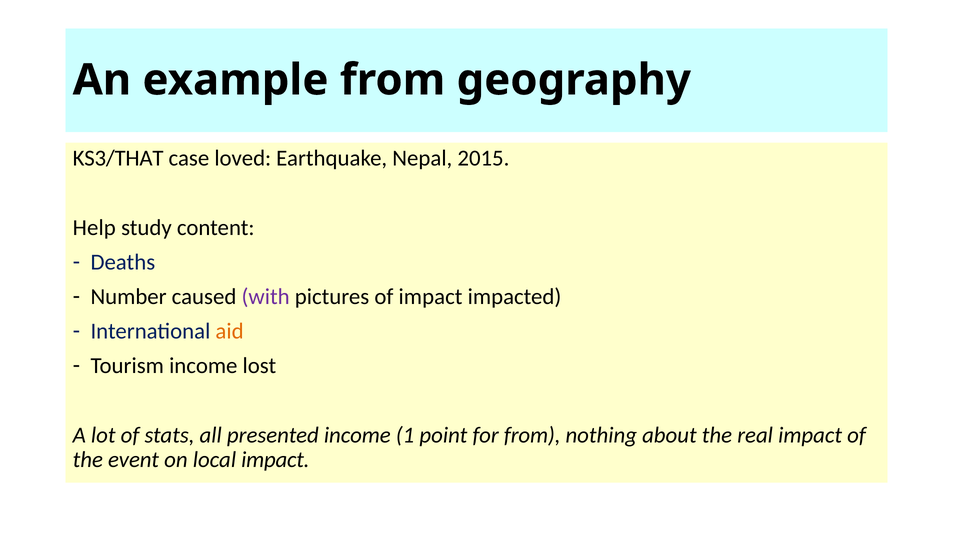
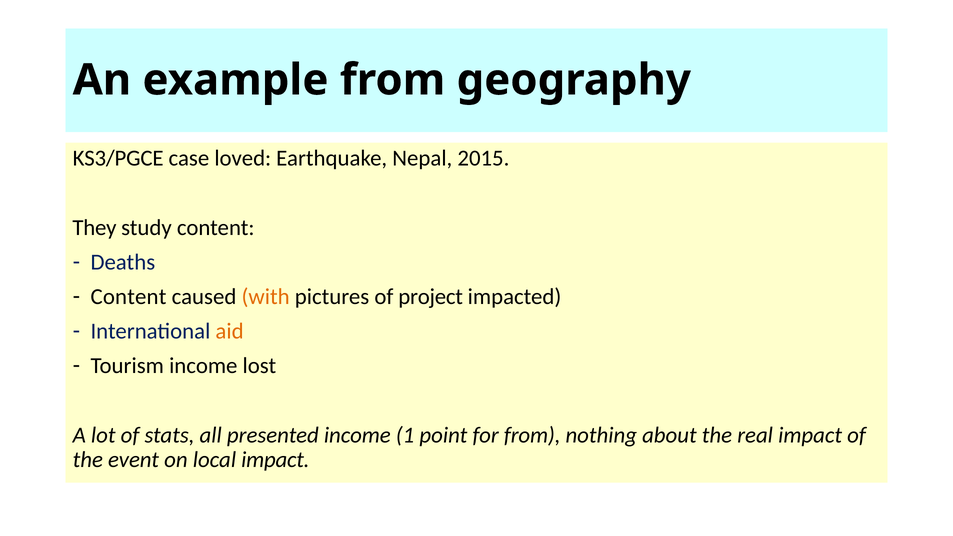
KS3/THAT: KS3/THAT -> KS3/PGCE
Help: Help -> They
Number at (129, 297): Number -> Content
with colour: purple -> orange
of impact: impact -> project
